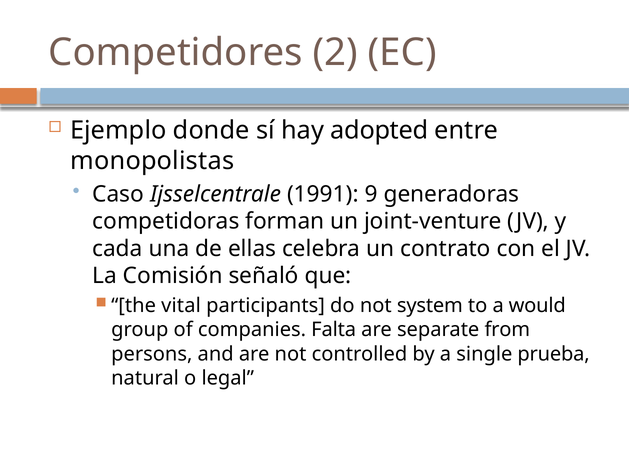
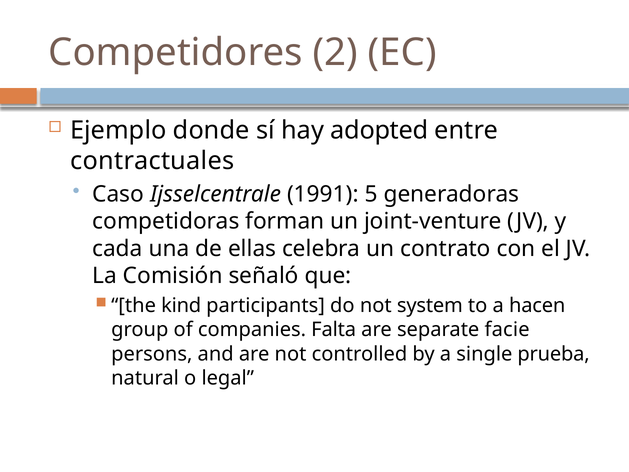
monopolistas: monopolistas -> contractuales
9: 9 -> 5
vital: vital -> kind
would: would -> hacen
from: from -> facie
